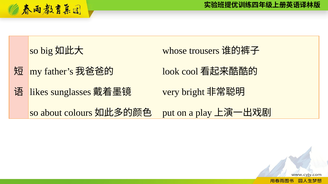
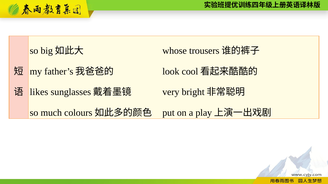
about: about -> much
